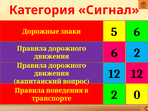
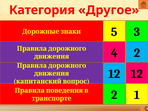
Сигнал: Сигнал -> Другое
6 at (137, 32): 6 -> 3
движения 6: 6 -> 4
0: 0 -> 1
